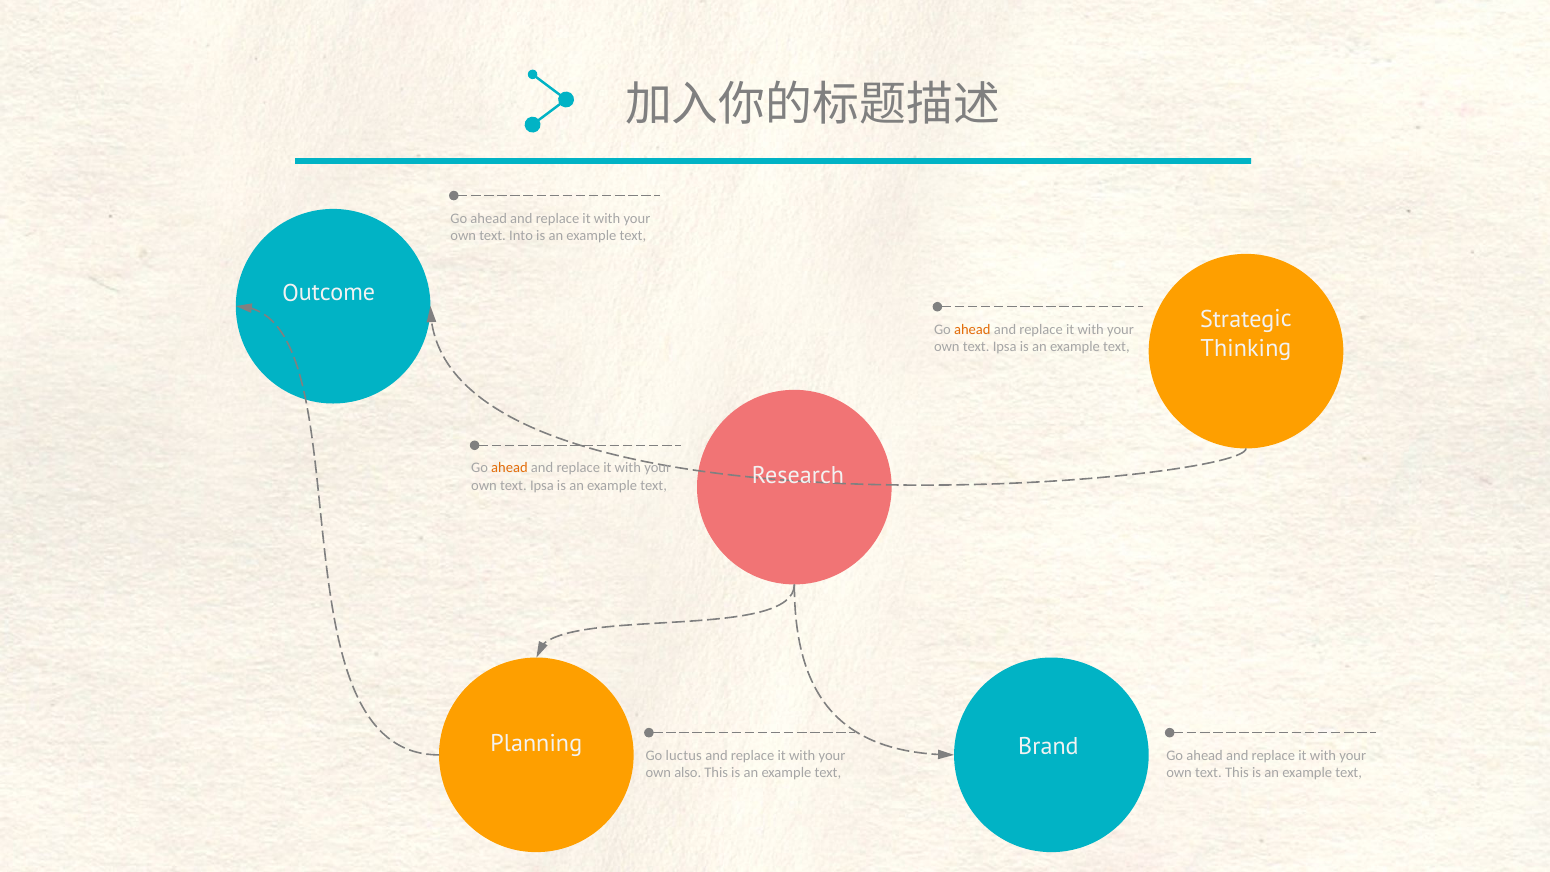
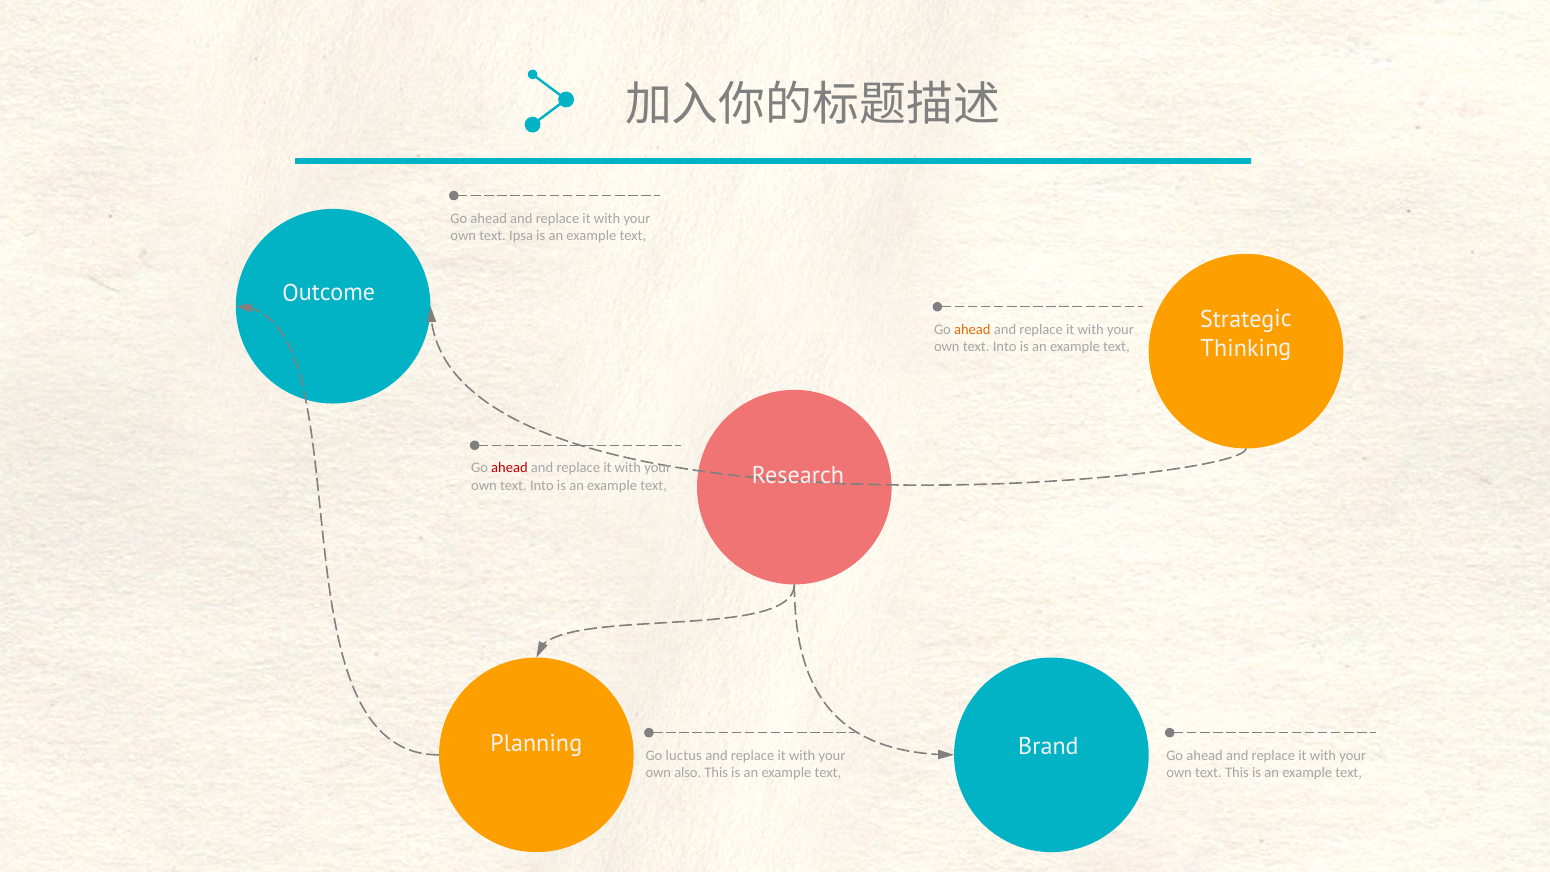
Into: Into -> Ipsa
Ipsa at (1005, 347): Ipsa -> Into
ahead at (509, 468) colour: orange -> red
Ipsa at (542, 486): Ipsa -> Into
